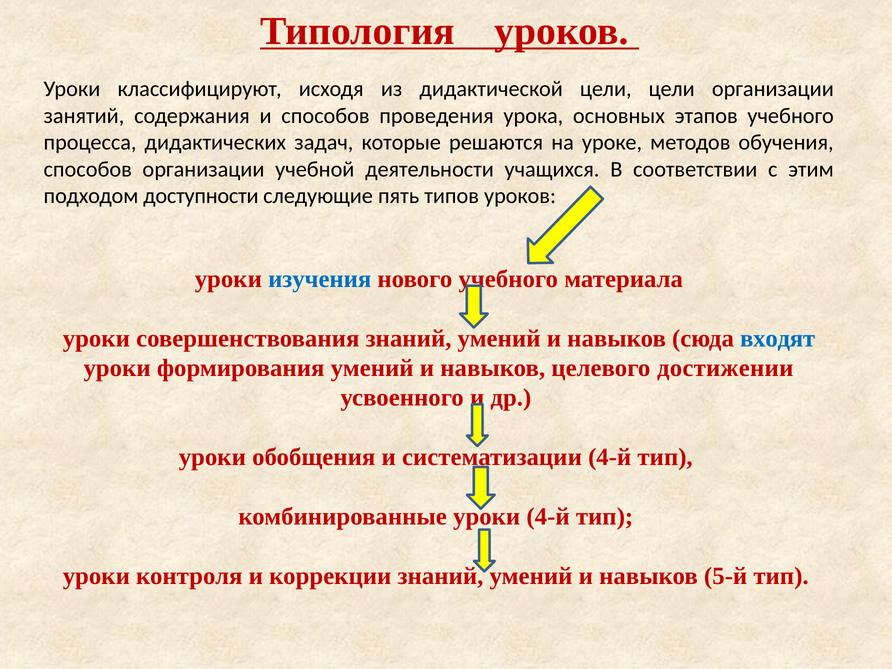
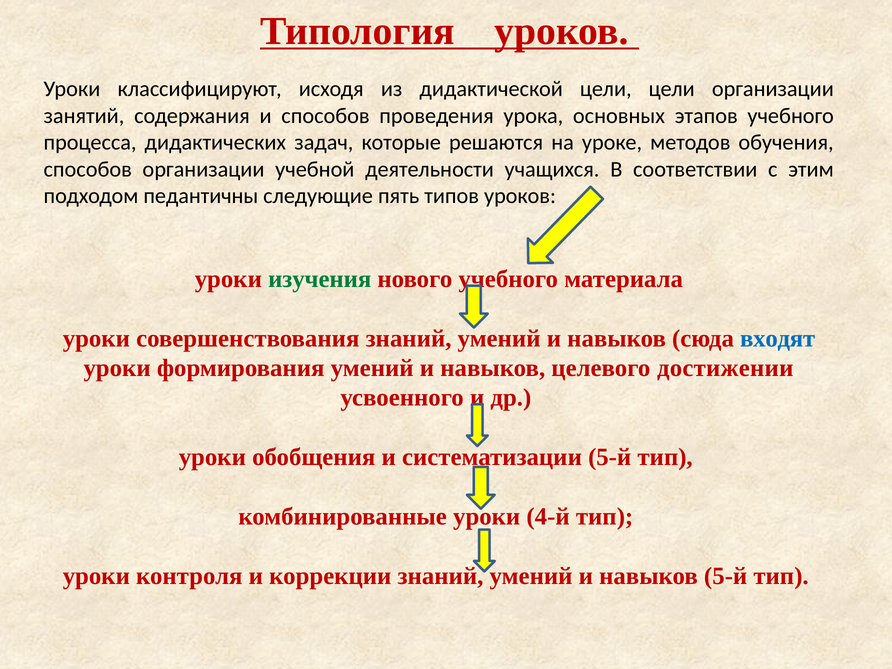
доступности: доступности -> педантичны
изучения colour: blue -> green
систематизации 4-й: 4-й -> 5-й
